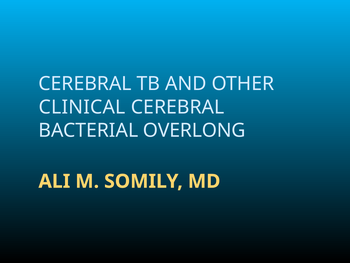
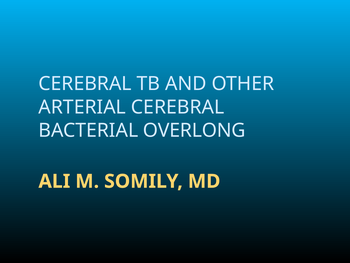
CLINICAL: CLINICAL -> ARTERIAL
